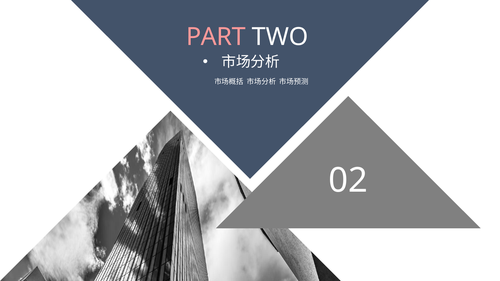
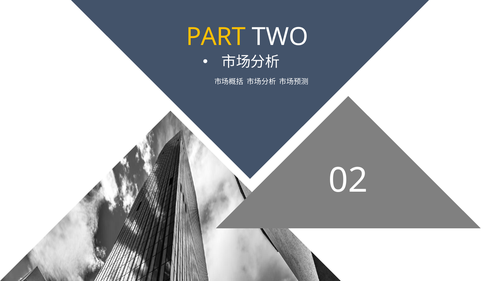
PART colour: pink -> yellow
